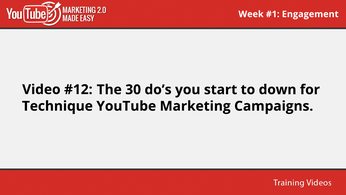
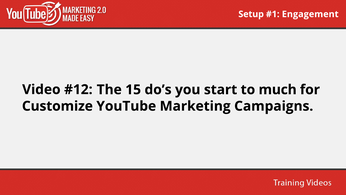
Week: Week -> Setup
30: 30 -> 15
down: down -> much
Technique: Technique -> Customize
